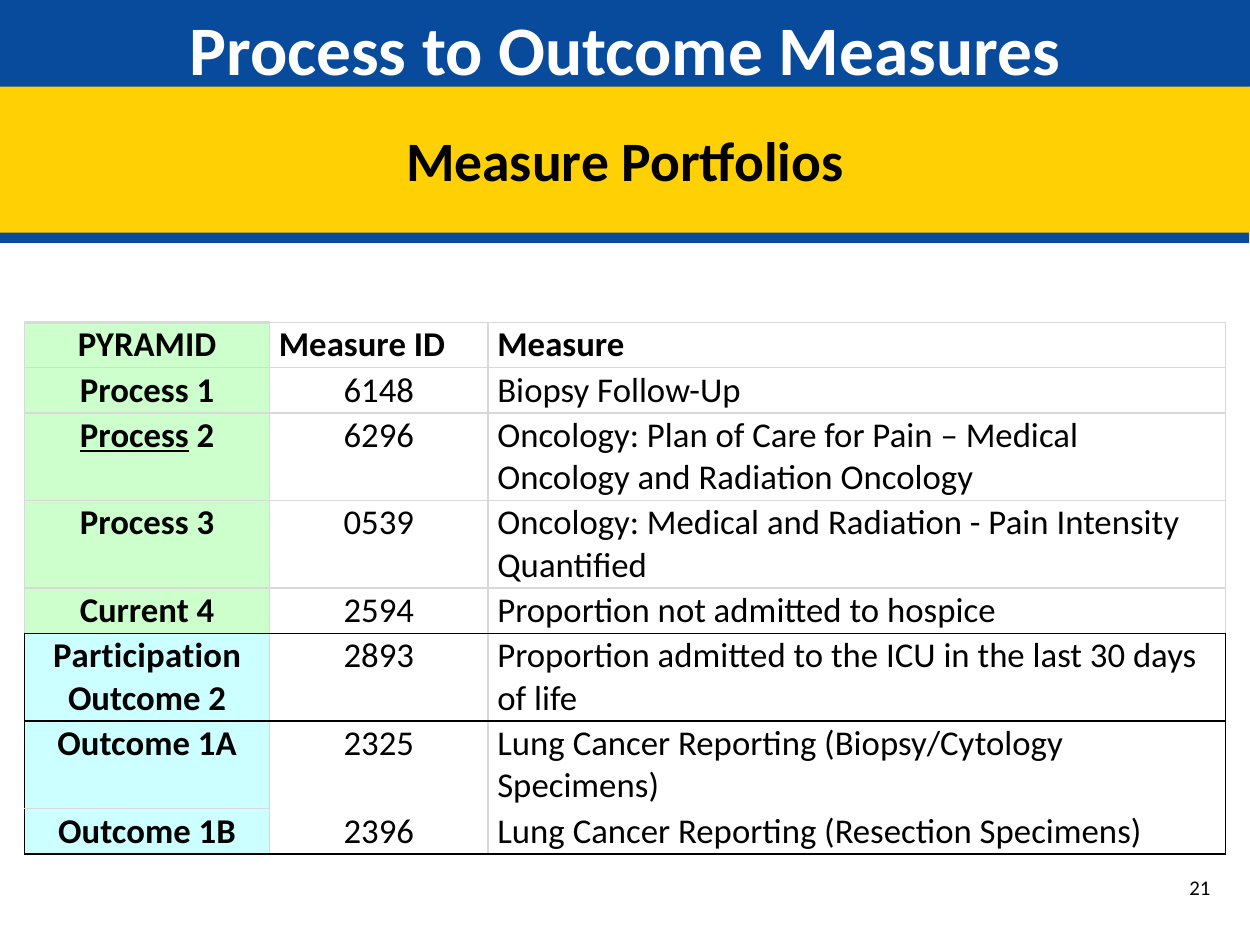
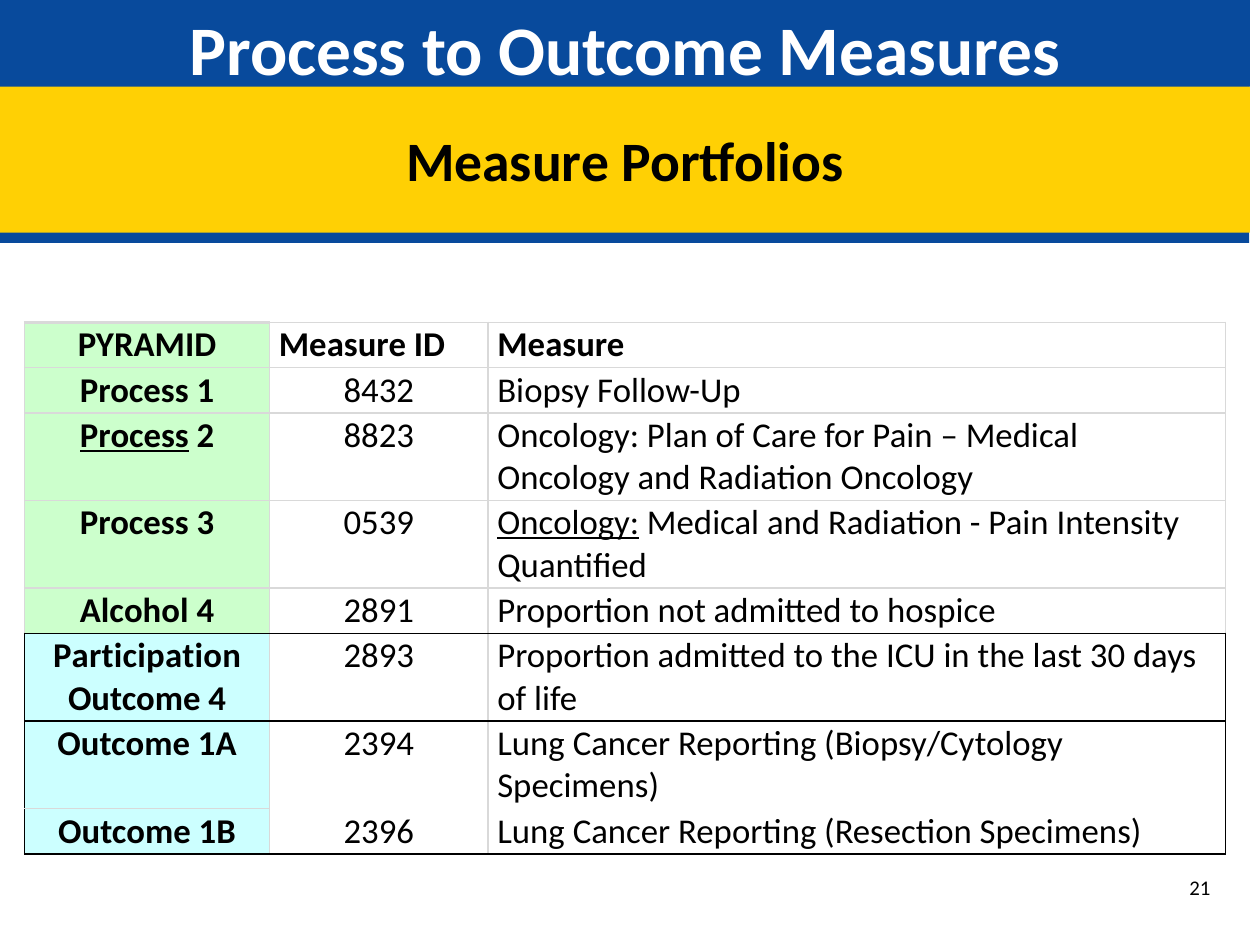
6148: 6148 -> 8432
6296: 6296 -> 8823
Oncology at (568, 523) underline: none -> present
Current: Current -> Alcohol
2594: 2594 -> 2891
Outcome 2: 2 -> 4
2325: 2325 -> 2394
